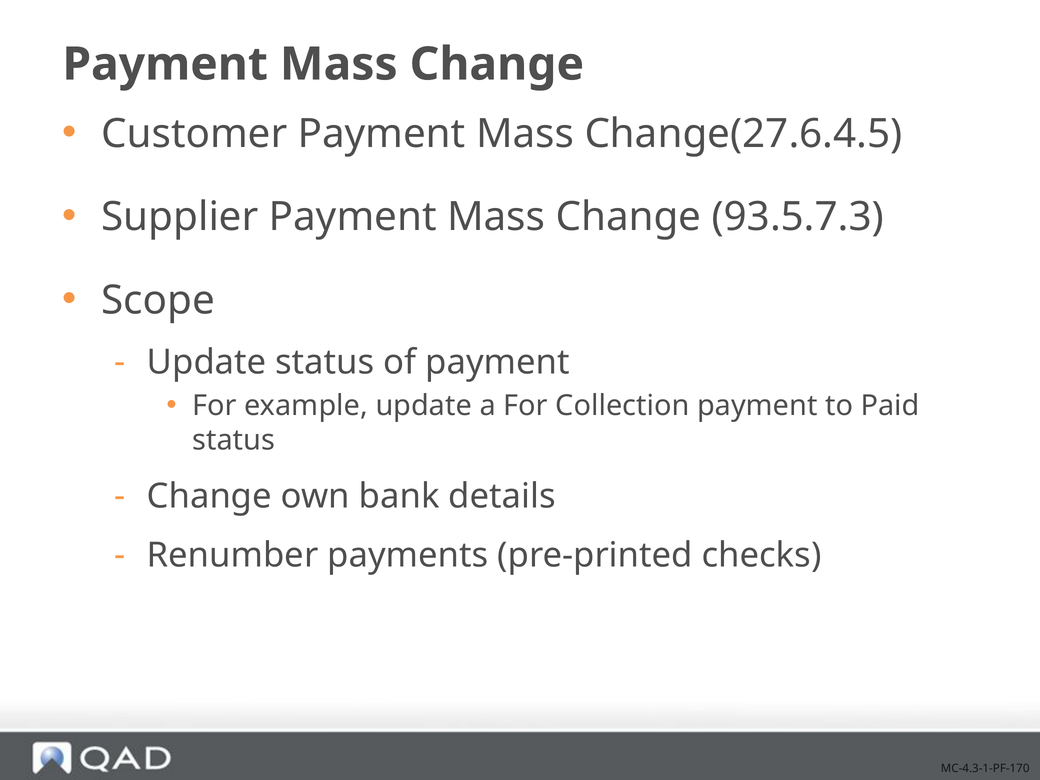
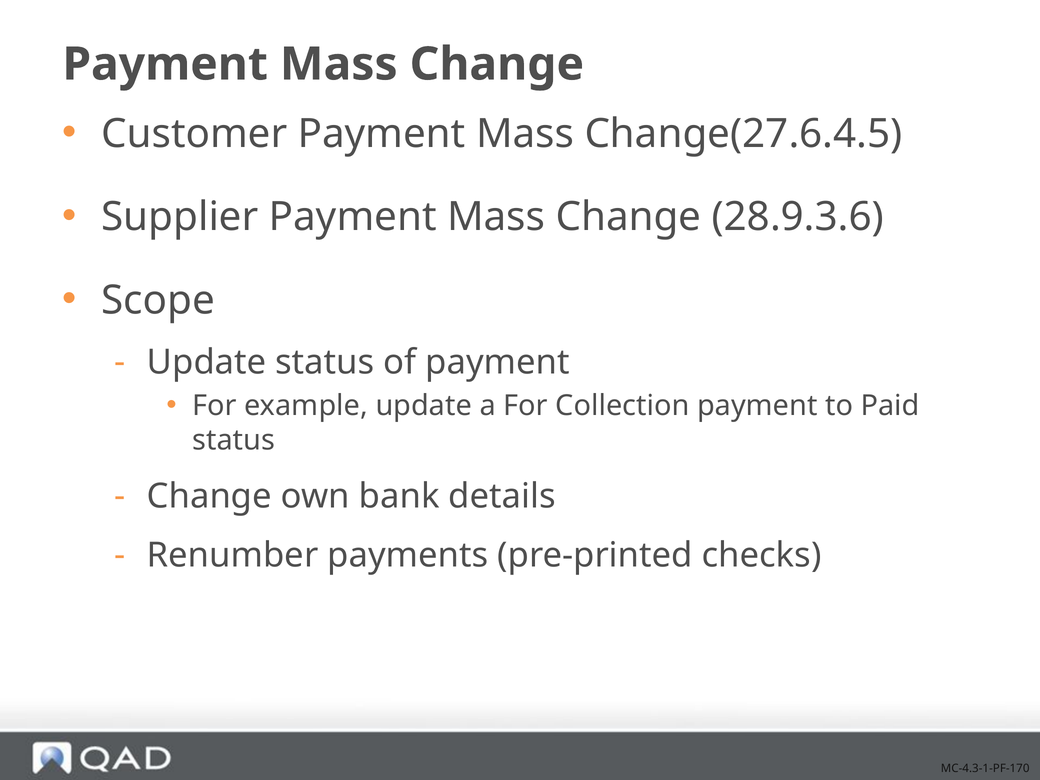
93.5.7.3: 93.5.7.3 -> 28.9.3.6
